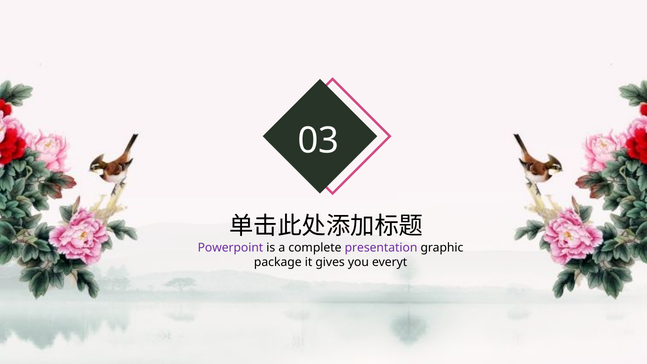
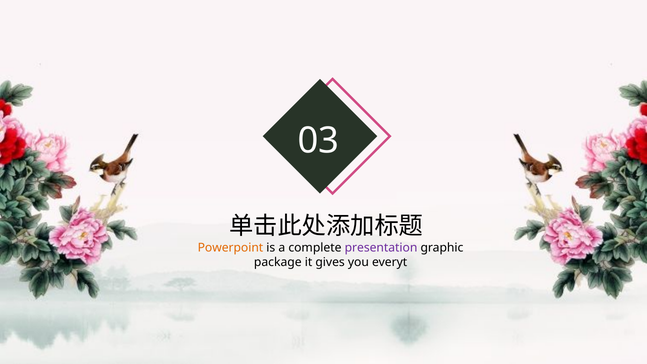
Powerpoint colour: purple -> orange
